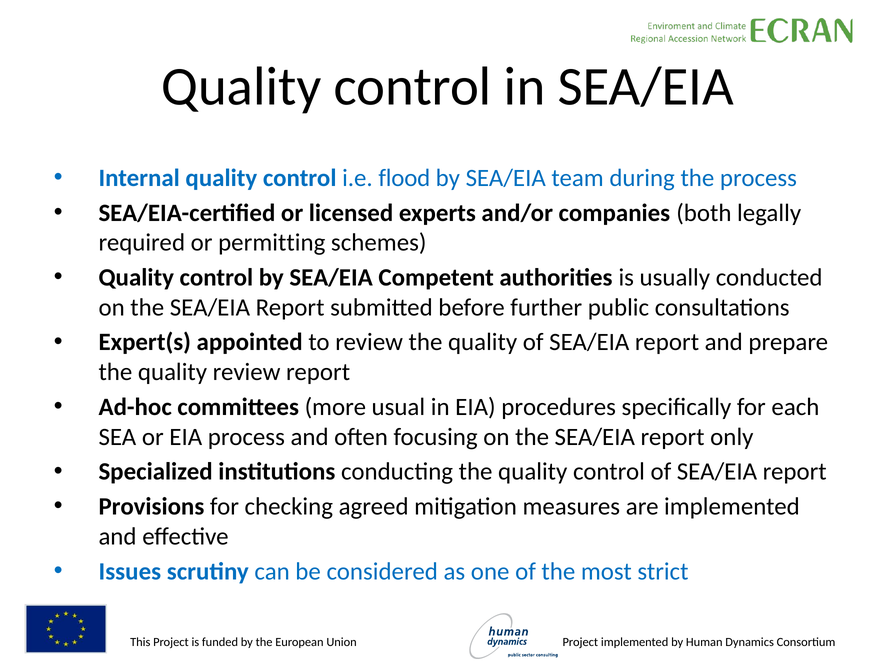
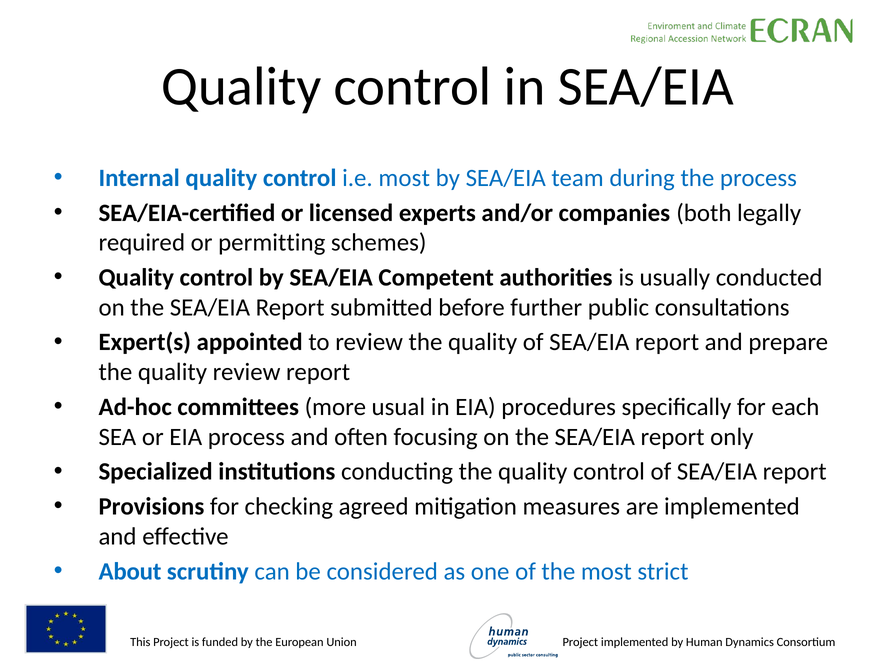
i.e flood: flood -> most
Issues: Issues -> About
